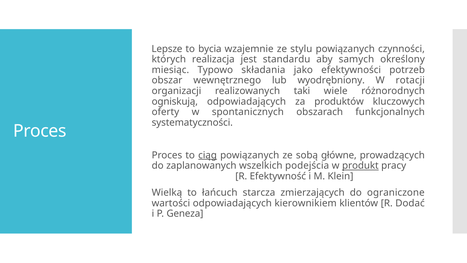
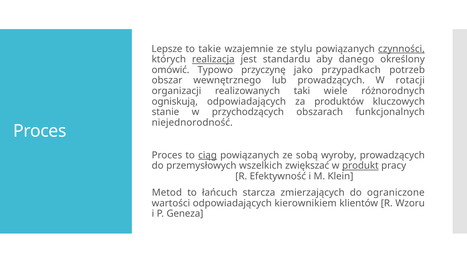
bycia: bycia -> takie
czynności underline: none -> present
realizacja underline: none -> present
samych: samych -> danego
miesiąc: miesiąc -> omówić
składania: składania -> przyczynę
efektywności: efektywności -> przypadkach
lub wyodrębniony: wyodrębniony -> prowadzących
oferty: oferty -> stanie
spontanicznych: spontanicznych -> przychodzących
systematyczności: systematyczności -> niejednorodność
główne: główne -> wyroby
zaplanowanych: zaplanowanych -> przemysłowych
podejścia: podejścia -> zwiększać
Wielką: Wielką -> Metod
Dodać: Dodać -> Wzoru
